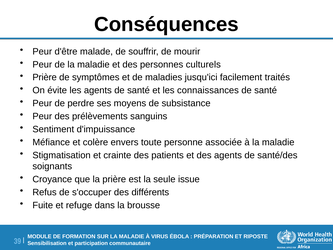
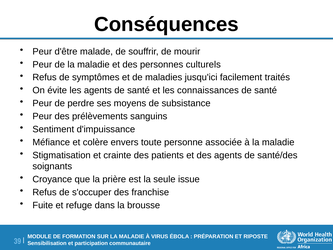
Prière at (45, 77): Prière -> Refus
différents: différents -> franchise
